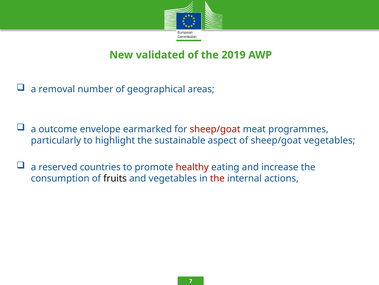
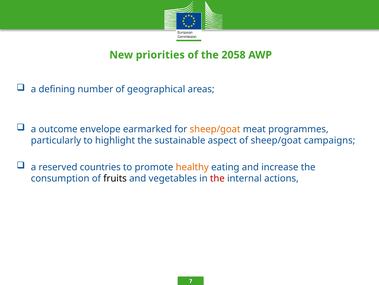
validated: validated -> priorities
2019: 2019 -> 2058
removal: removal -> defining
sheep/goat at (215, 129) colour: red -> orange
sheep/goat vegetables: vegetables -> campaigns
healthy colour: red -> orange
